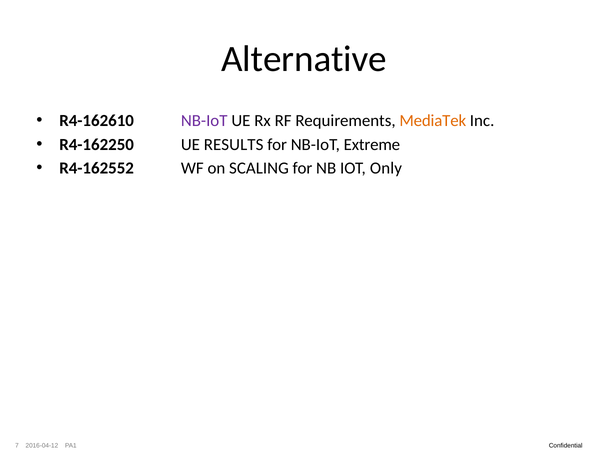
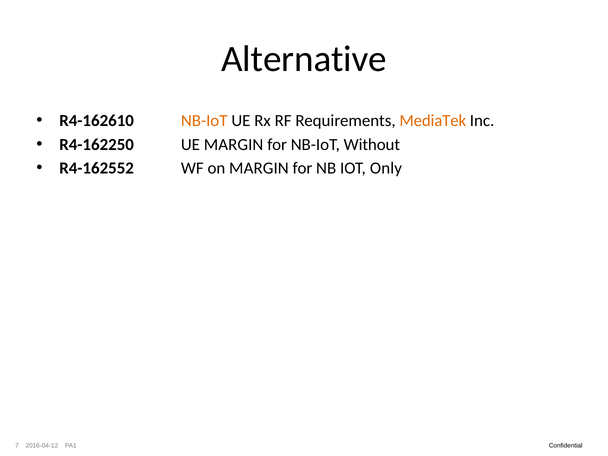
NB-IoT at (204, 121) colour: purple -> orange
UE RESULTS: RESULTS -> MARGIN
Extreme: Extreme -> Without
on SCALING: SCALING -> MARGIN
